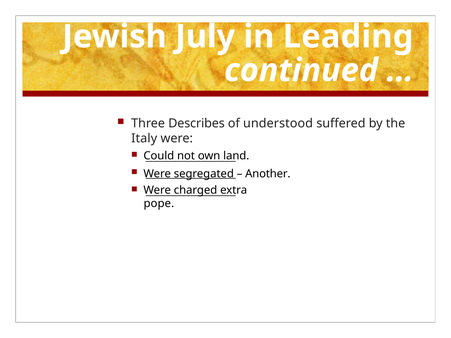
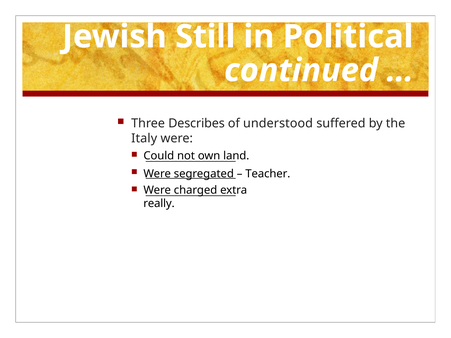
July: July -> Still
Leading: Leading -> Political
Another: Another -> Teacher
pope: pope -> really
